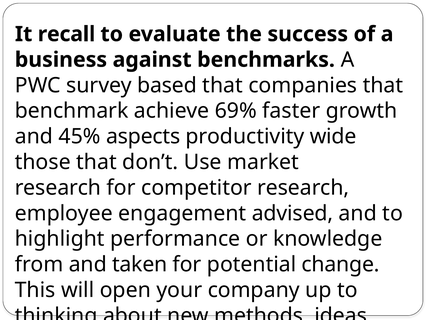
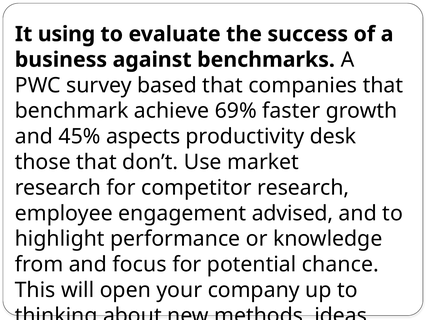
recall: recall -> using
wide: wide -> desk
taken: taken -> focus
change: change -> chance
